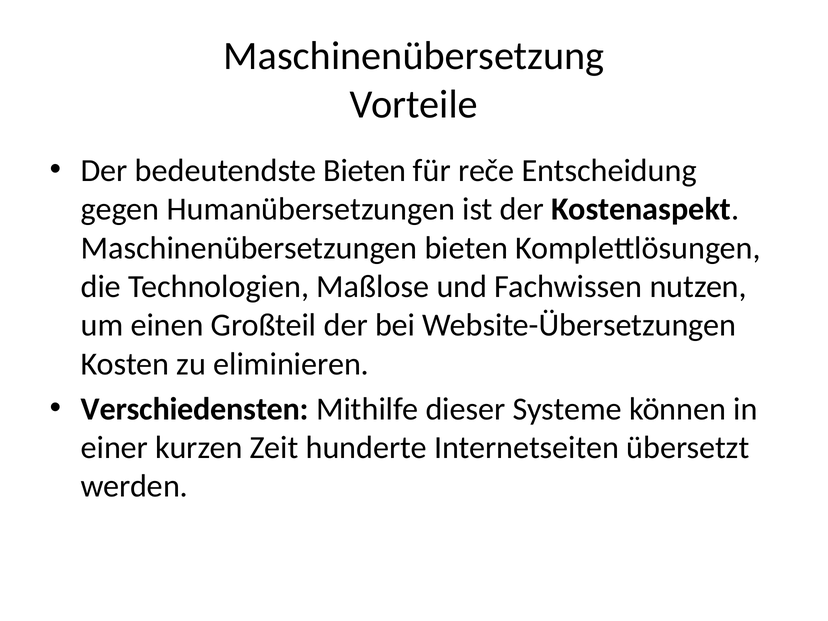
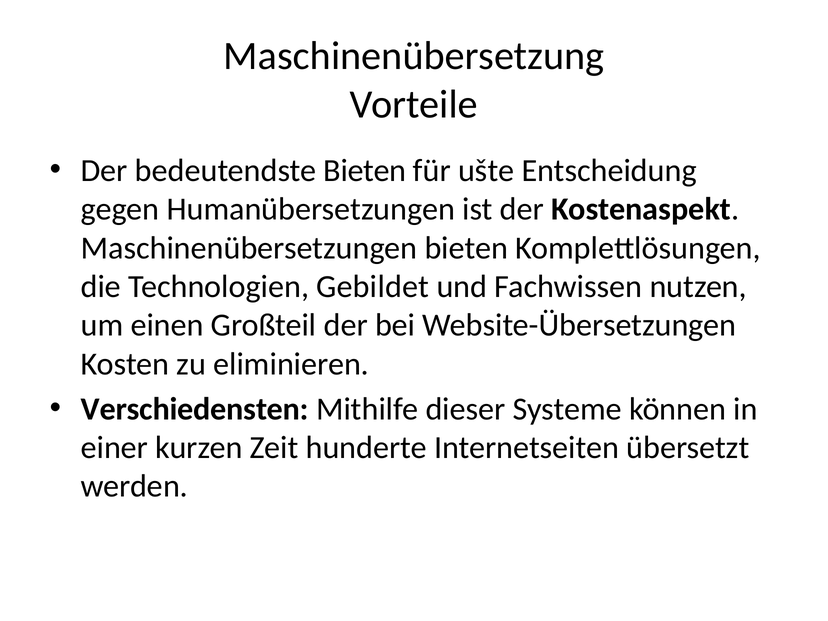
reče: reče -> ušte
Maßlose: Maßlose -> Gebildet
